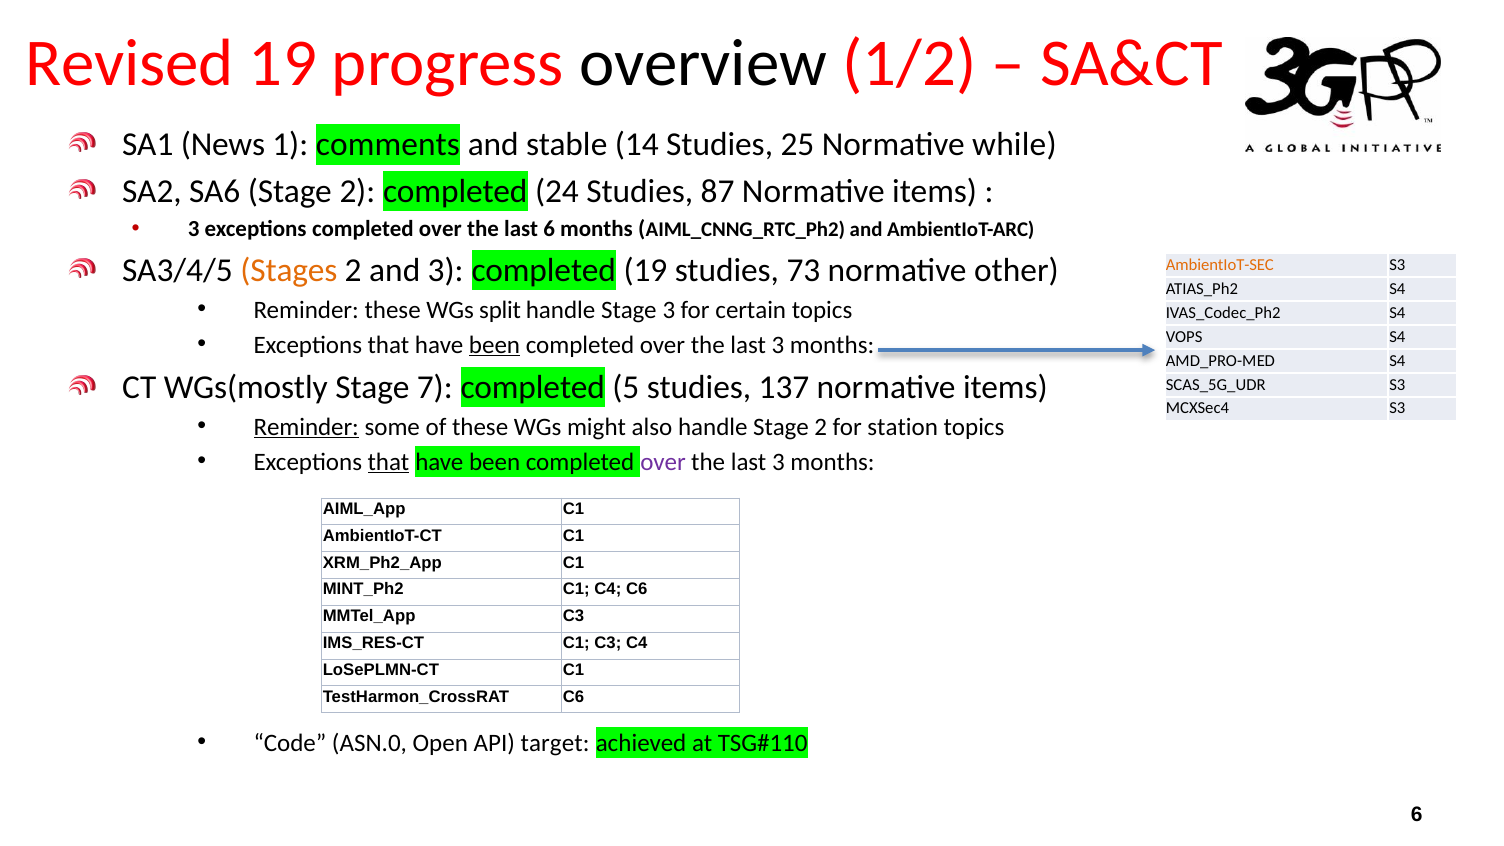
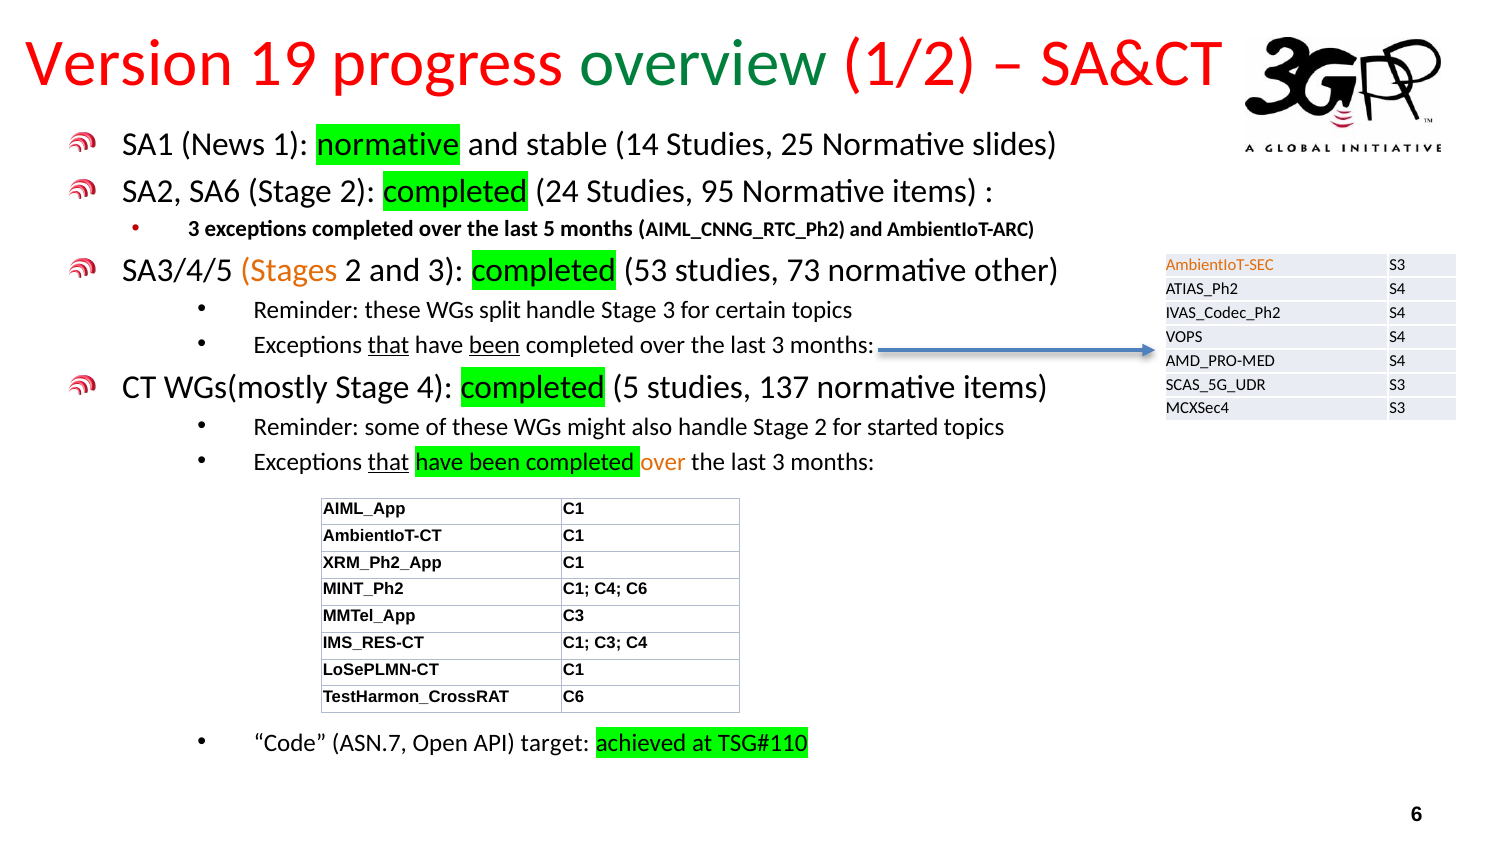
Revised: Revised -> Version
overview colour: black -> green
1 comments: comments -> normative
while: while -> slides
87: 87 -> 95
last 6: 6 -> 5
completed 19: 19 -> 53
that at (388, 345) underline: none -> present
7: 7 -> 4
Reminder at (306, 427) underline: present -> none
station: station -> started
over at (663, 462) colour: purple -> orange
ASN.0: ASN.0 -> ASN.7
